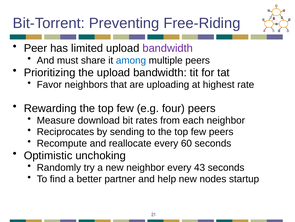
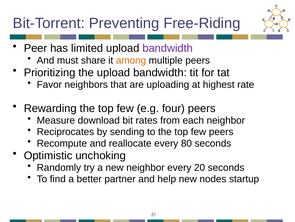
among colour: blue -> orange
60: 60 -> 80
43: 43 -> 20
